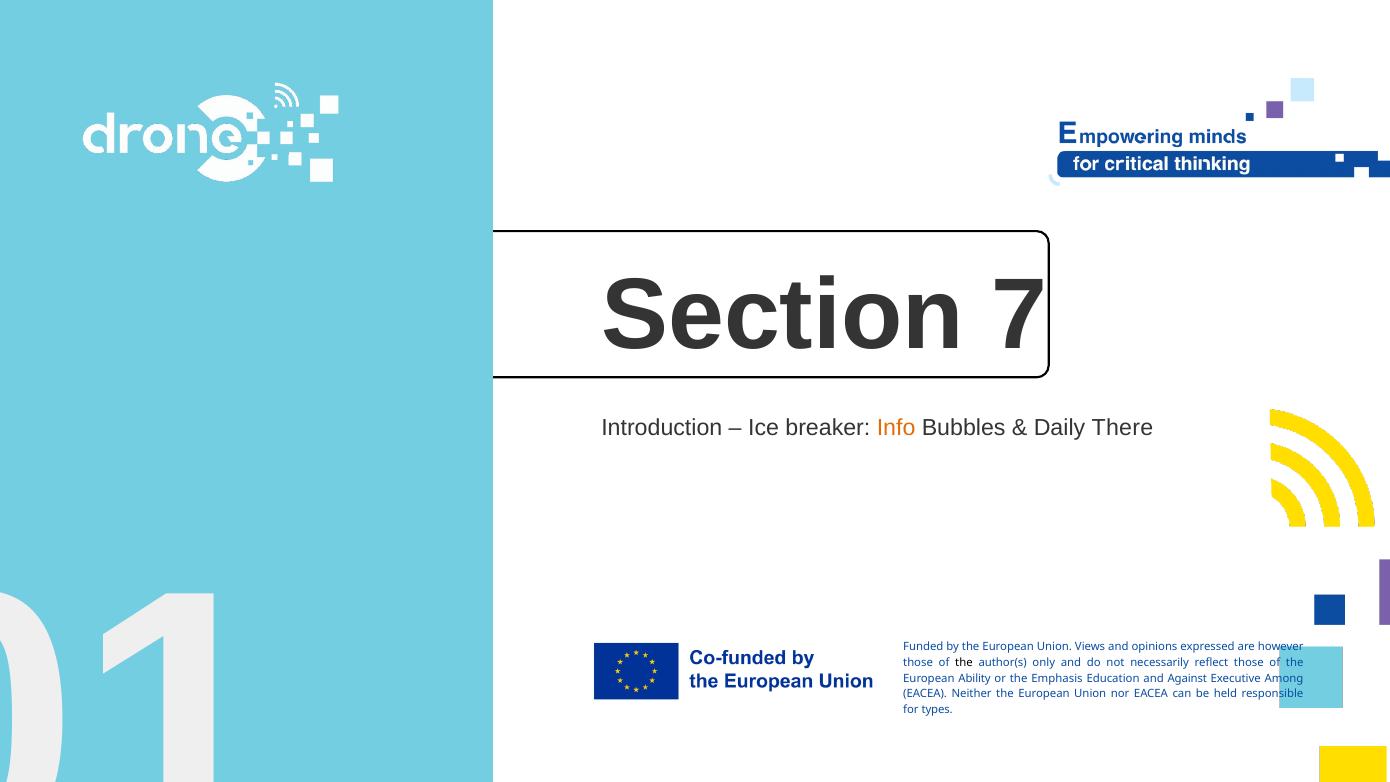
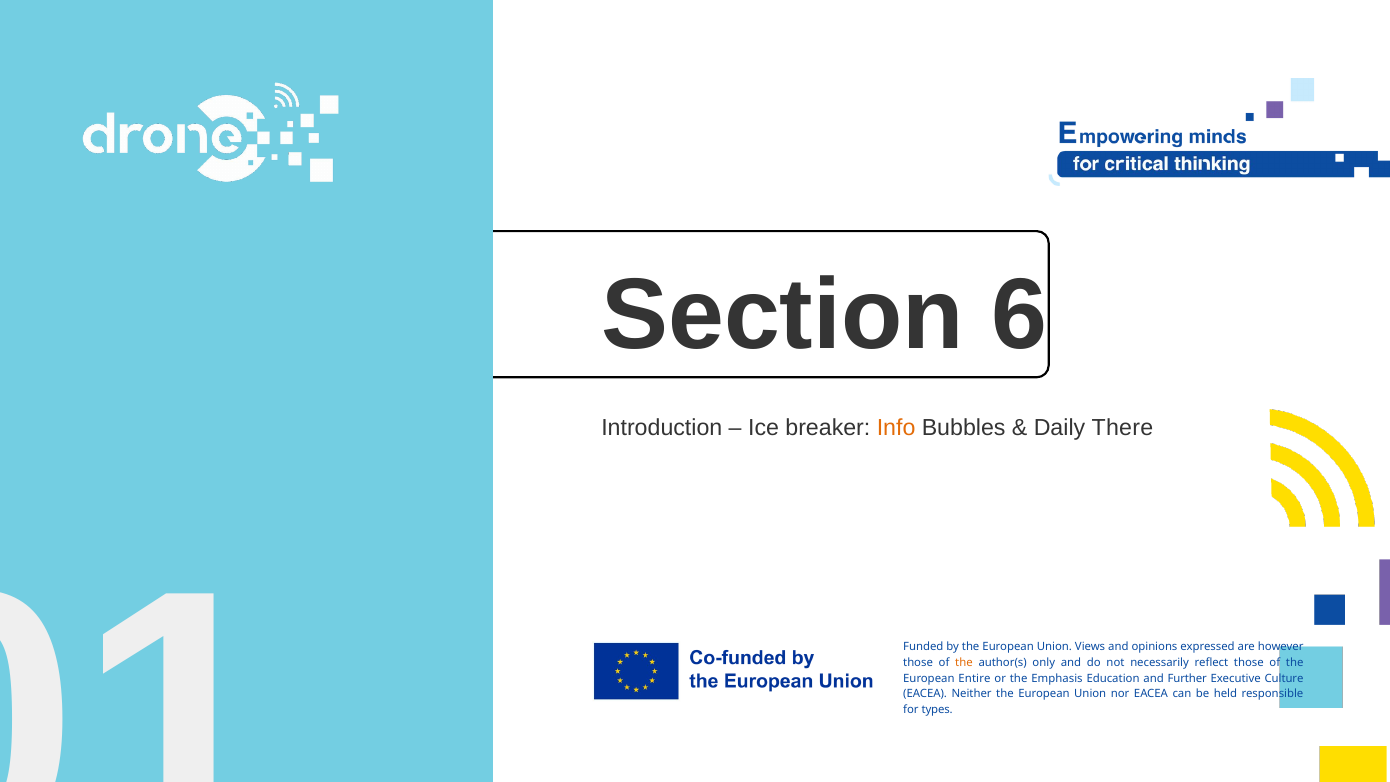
7: 7 -> 6
the at (964, 663) colour: black -> orange
Ability: Ability -> Entire
Against: Against -> Further
Among: Among -> Culture
